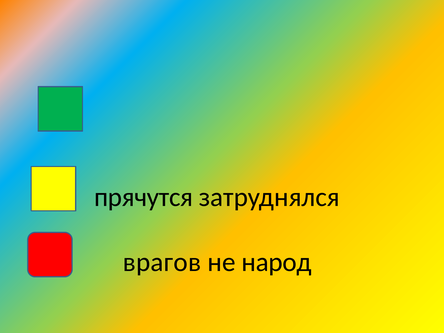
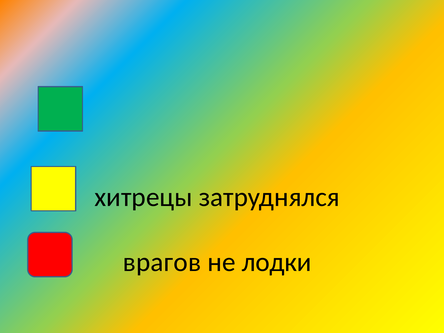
прячутся: прячутся -> хитрецы
народ: народ -> лодки
